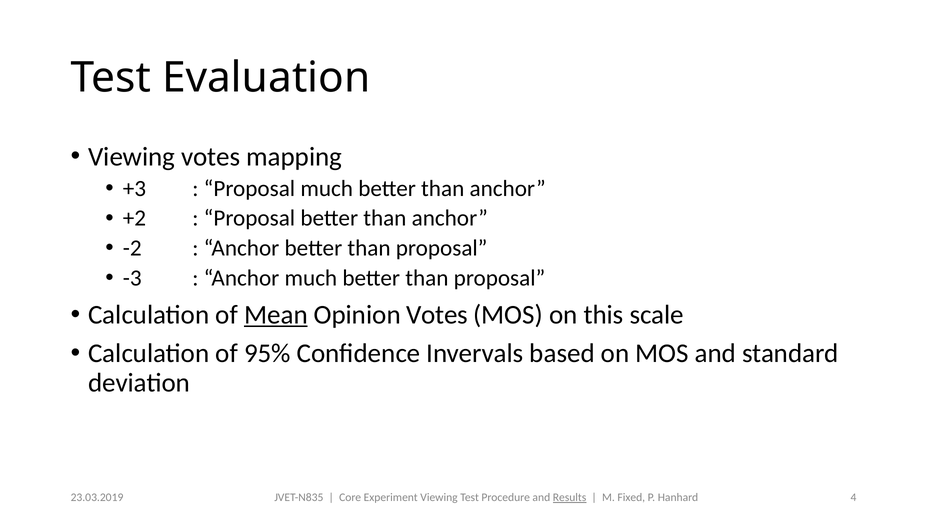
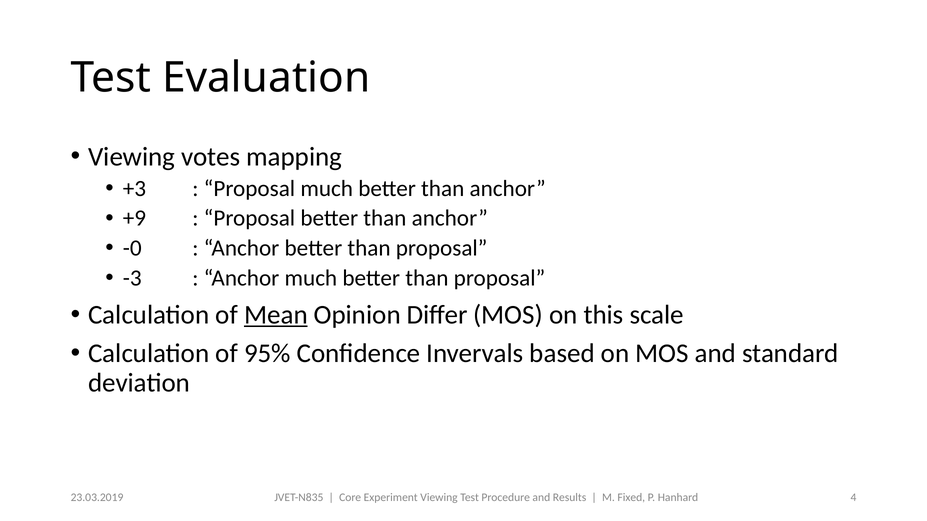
+2: +2 -> +9
-2: -2 -> -0
Opinion Votes: Votes -> Differ
Results underline: present -> none
